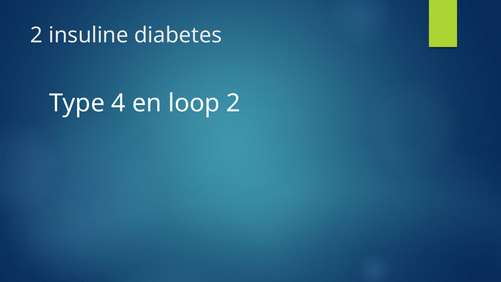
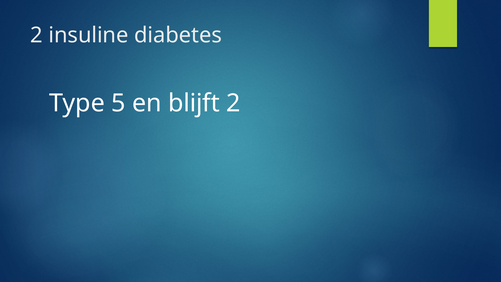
4: 4 -> 5
loop: loop -> blijft
